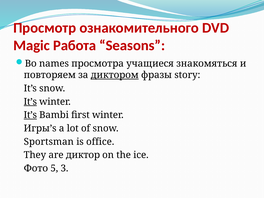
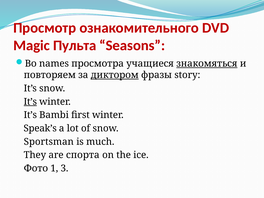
Работа: Работа -> Пульта
знакомяться underline: none -> present
It’s at (30, 115) underline: present -> none
Игры’s: Игры’s -> Speak’s
office: office -> much
диктор: диктор -> спорта
5: 5 -> 1
